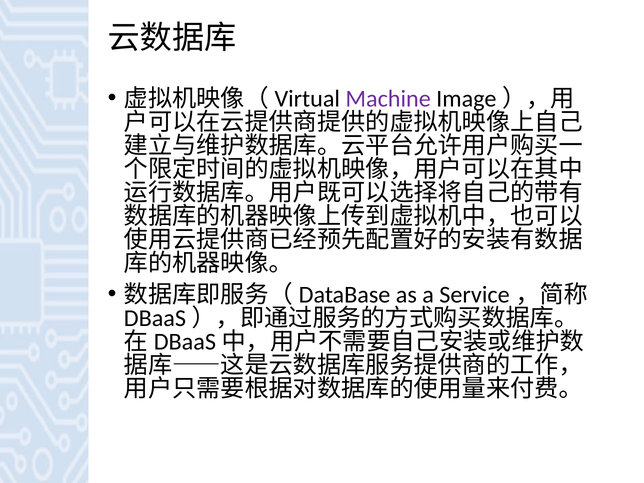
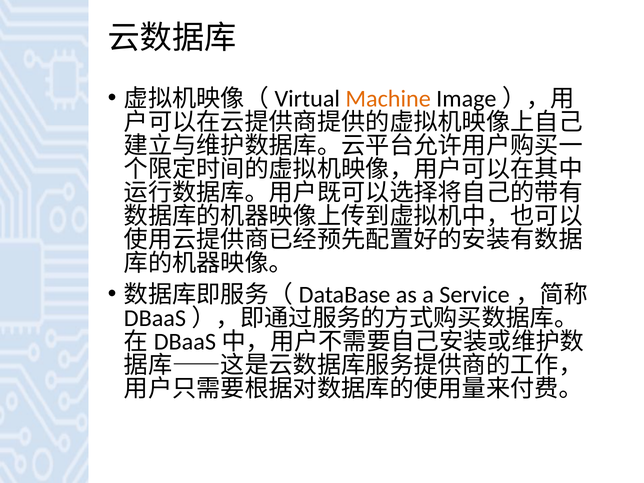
Machine colour: purple -> orange
